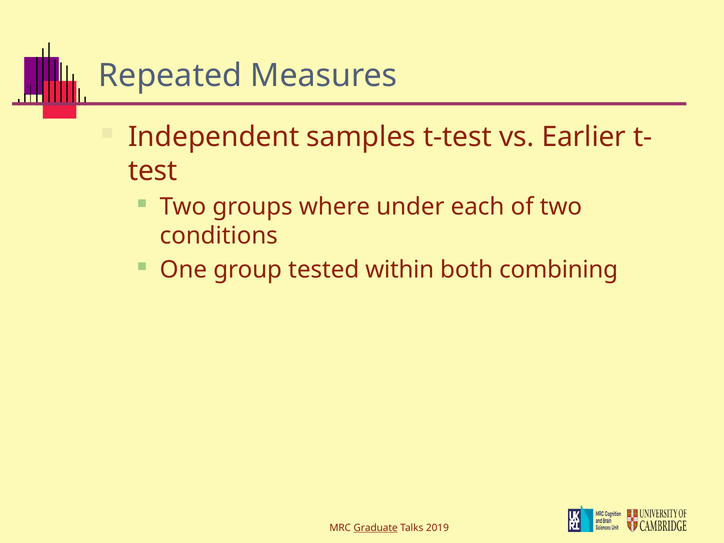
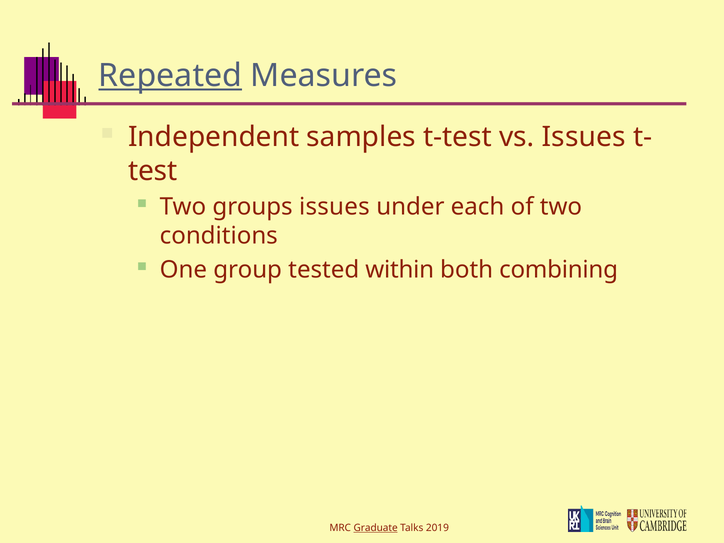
Repeated underline: none -> present
vs Earlier: Earlier -> Issues
groups where: where -> issues
